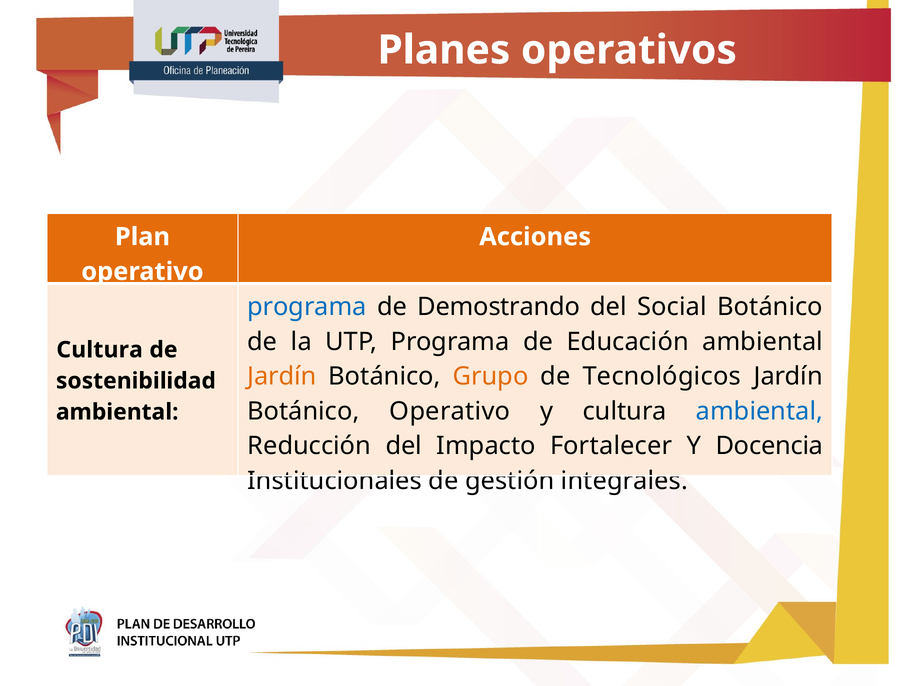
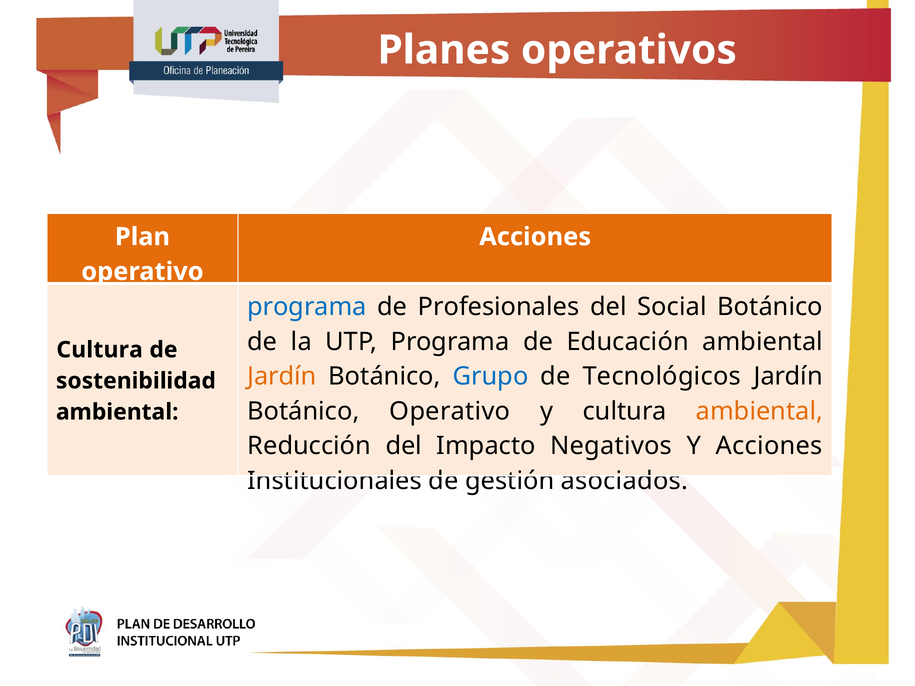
Demostrando: Demostrando -> Profesionales
Grupo colour: orange -> blue
ambiental at (759, 411) colour: blue -> orange
Fortalecer: Fortalecer -> Negativos
Y Docencia: Docencia -> Acciones
integrales: integrales -> asociados
